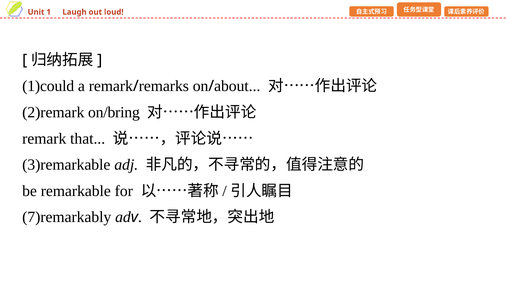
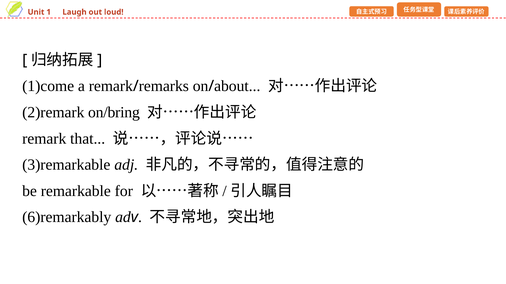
1)could: 1)could -> 1)come
7)remarkably: 7)remarkably -> 6)remarkably
